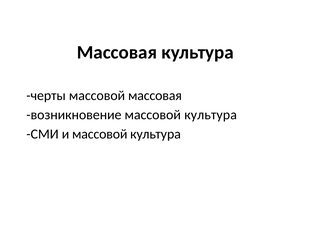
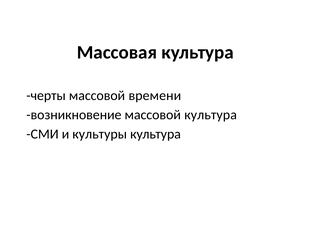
массовой массовая: массовая -> времени
и массовой: массовой -> культуры
